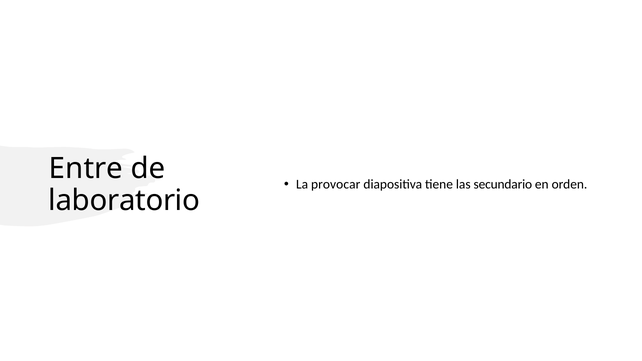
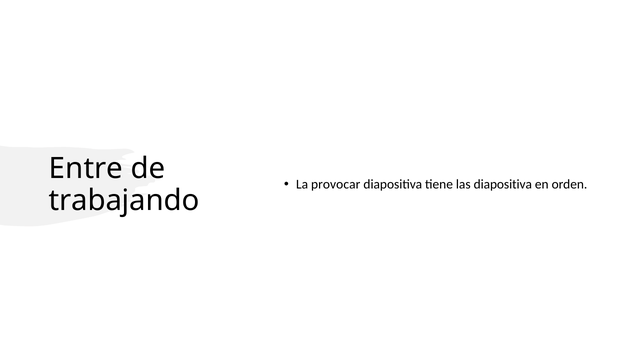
las secundario: secundario -> diapositiva
laboratorio: laboratorio -> trabajando
